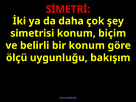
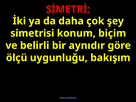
bir konum: konum -> aynıdır
